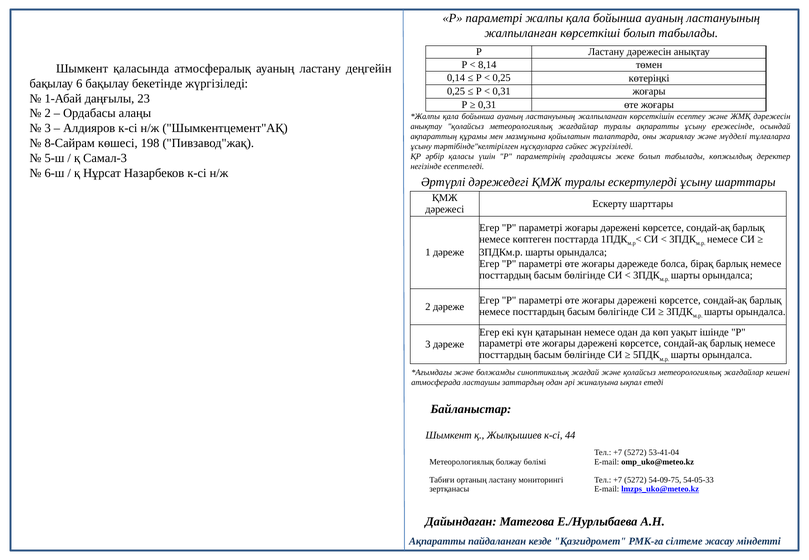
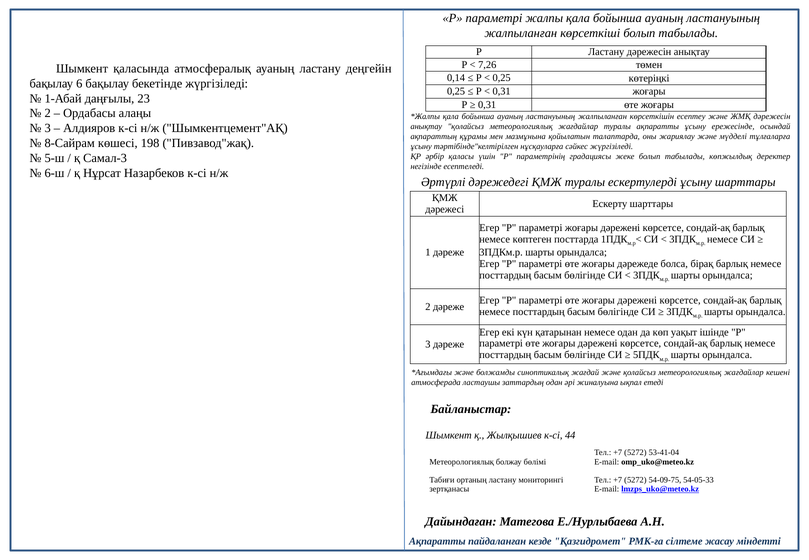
8,14: 8,14 -> 7,26
